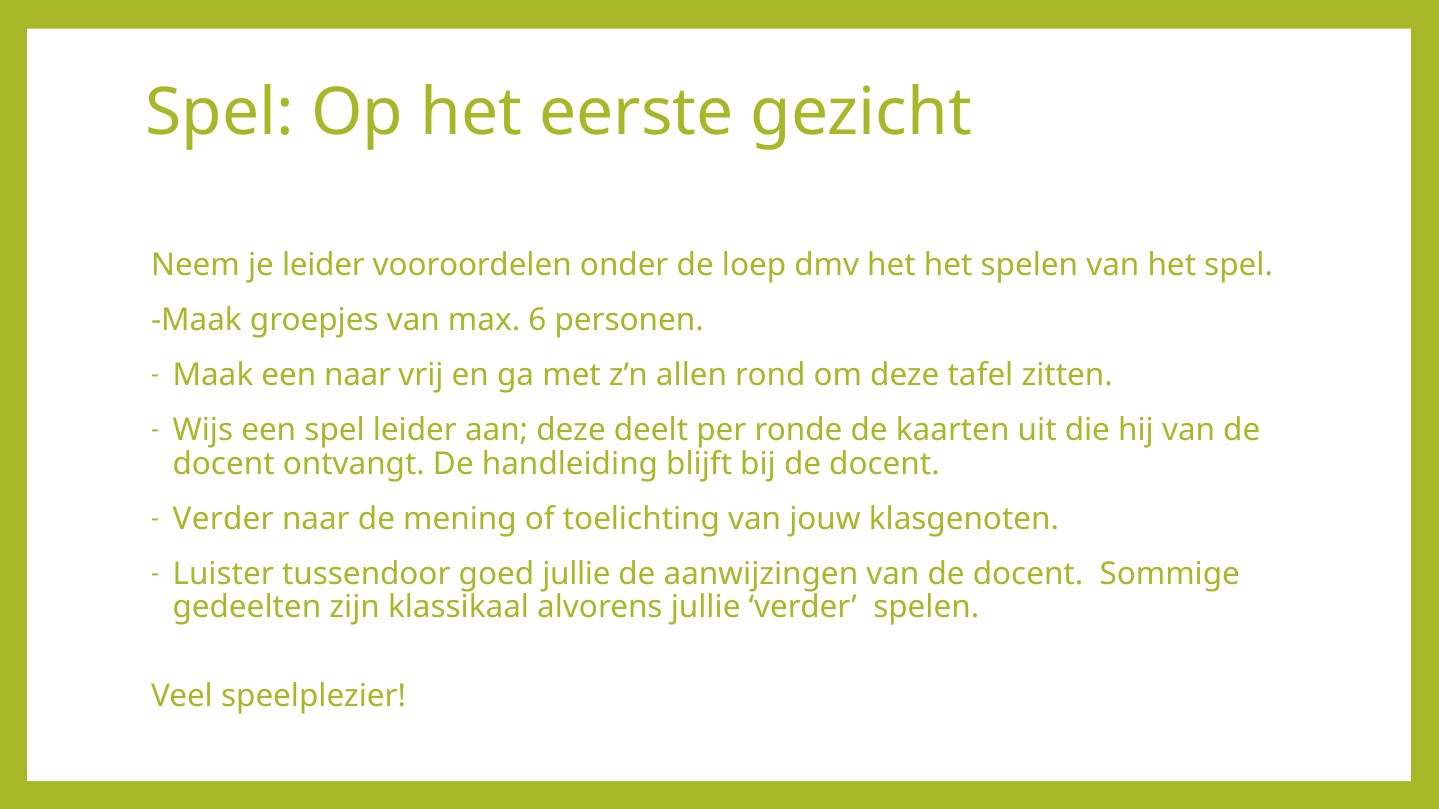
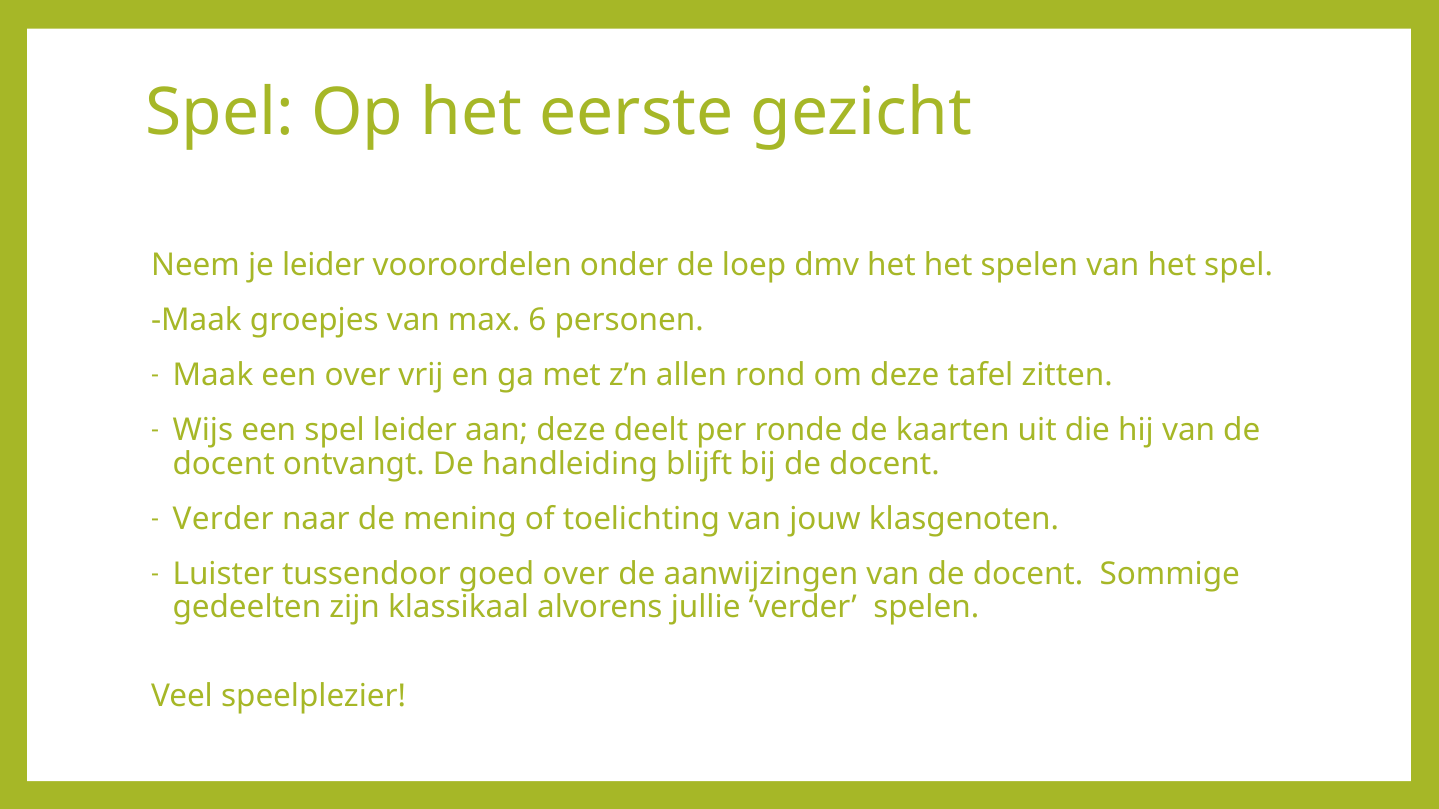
een naar: naar -> over
goed jullie: jullie -> over
